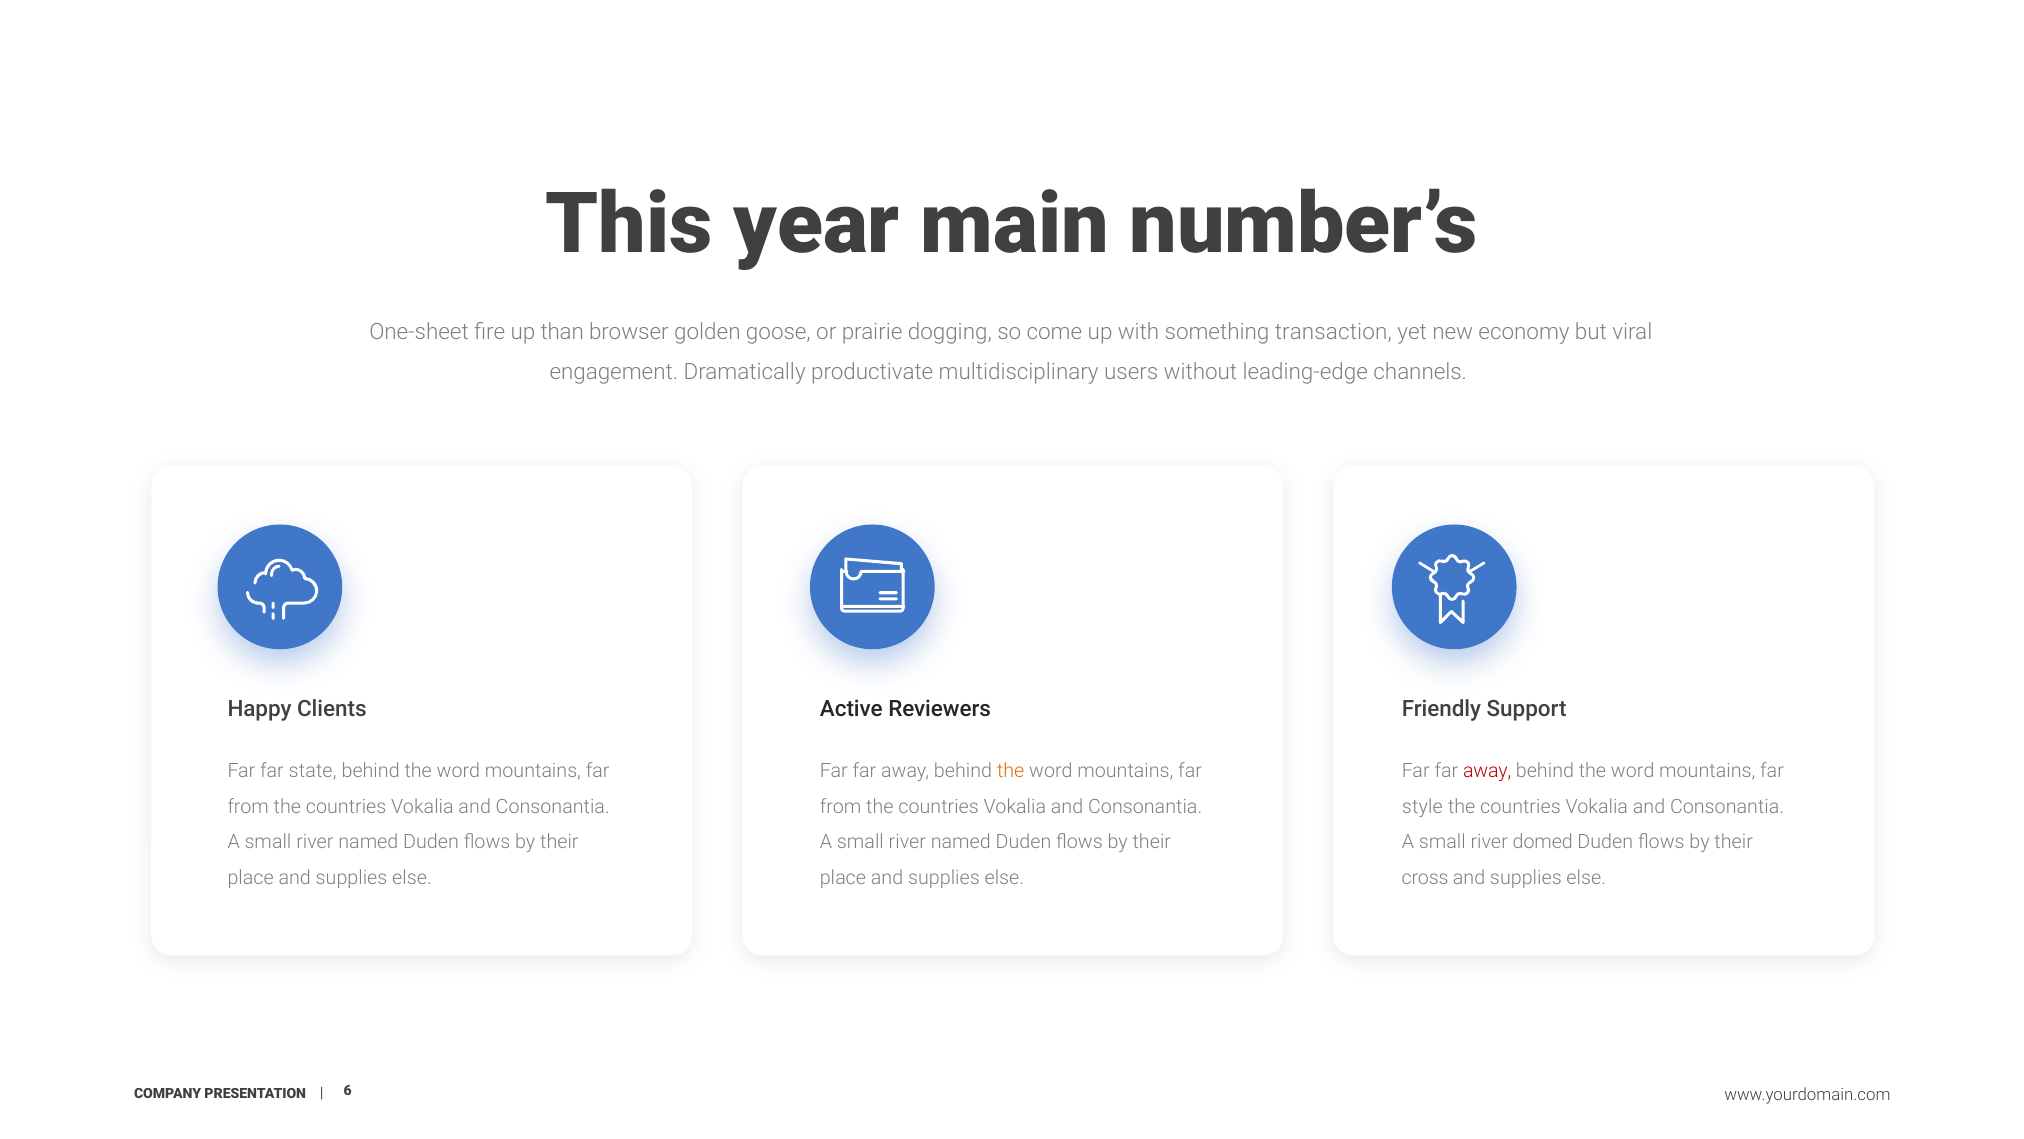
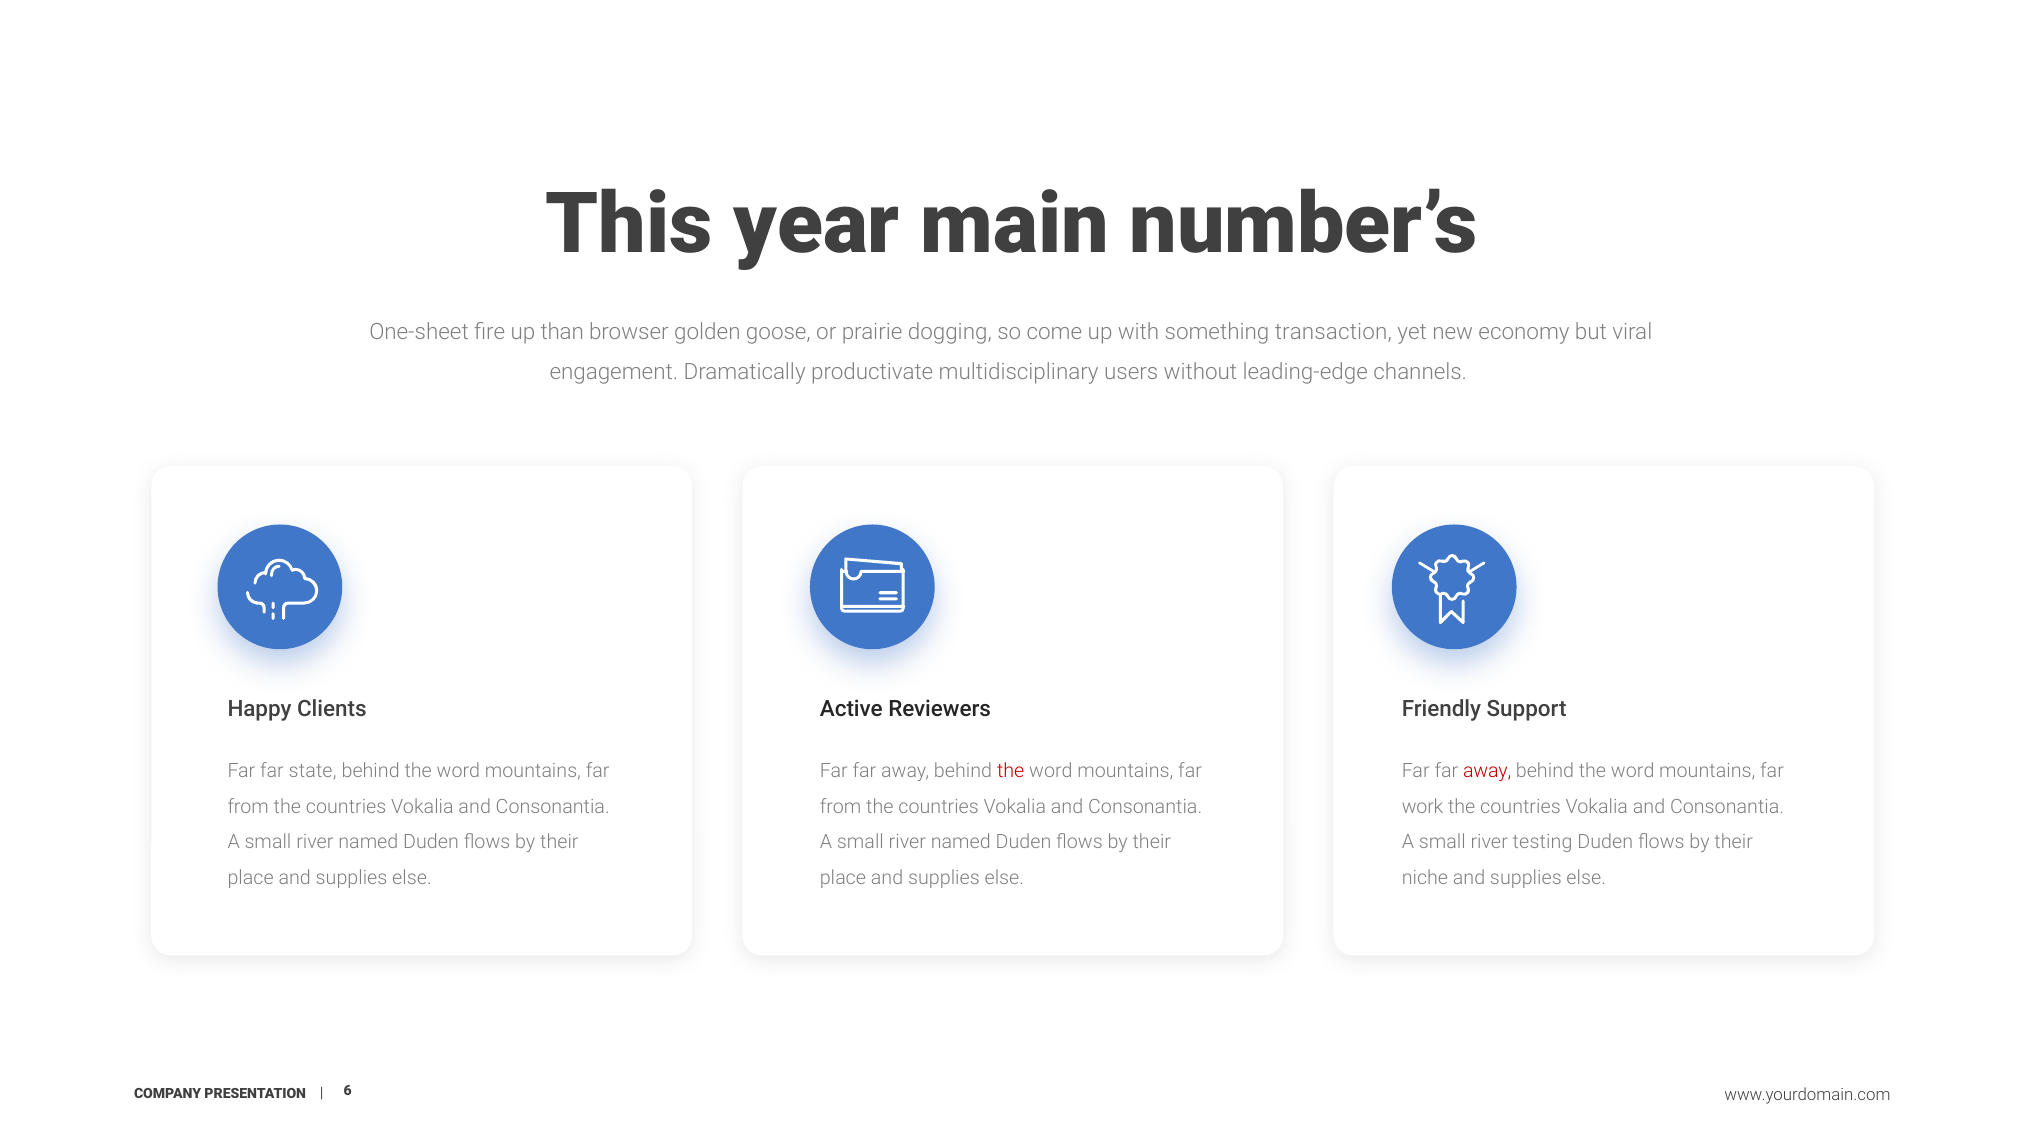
the at (1011, 771) colour: orange -> red
style: style -> work
domed: domed -> testing
cross: cross -> niche
